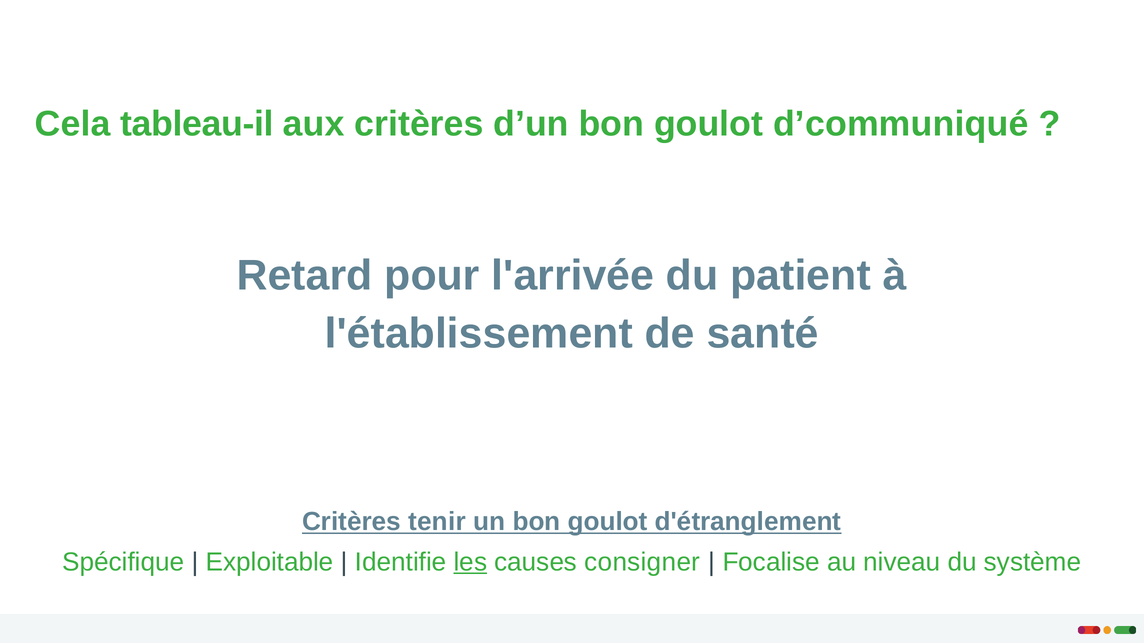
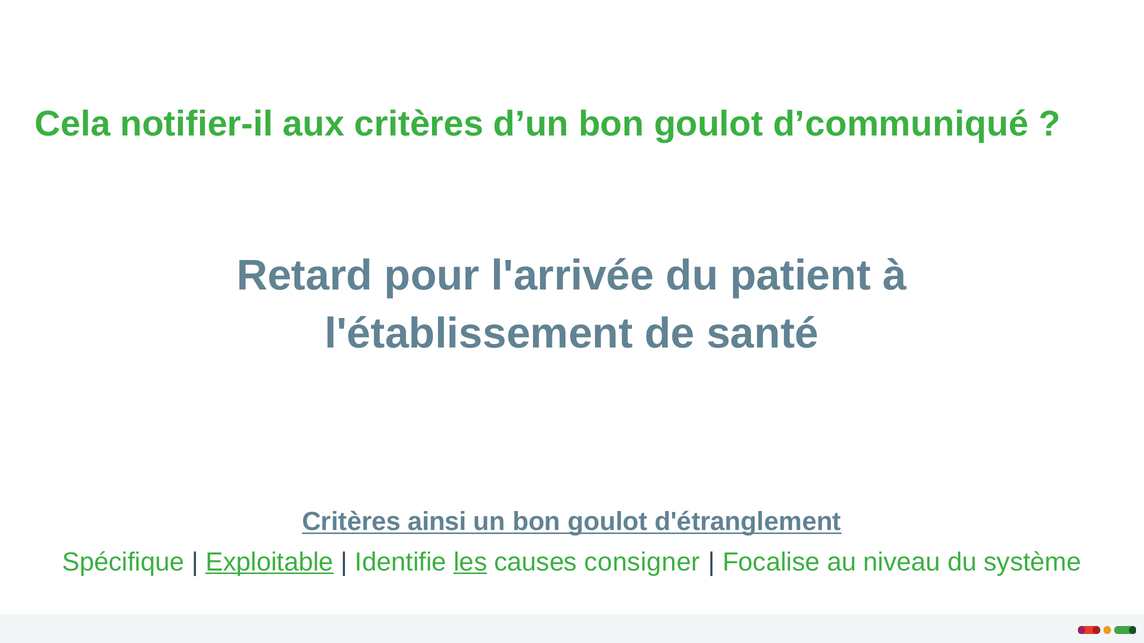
tableau-il: tableau-il -> notifier-il
tenir: tenir -> ainsi
Exploitable underline: none -> present
